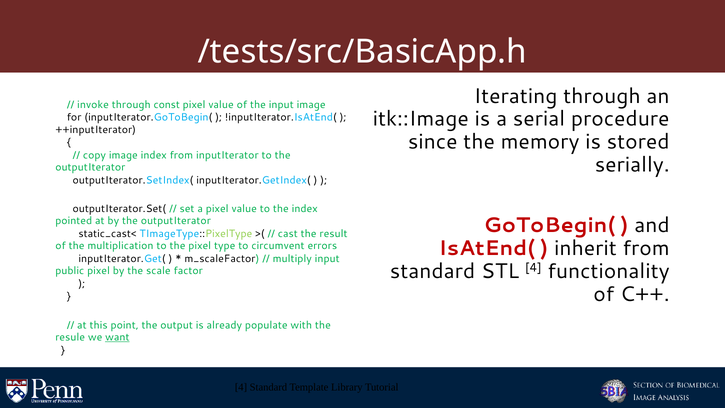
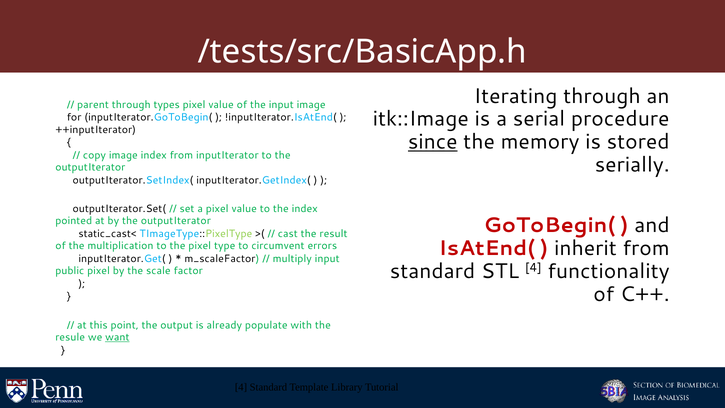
invoke: invoke -> parent
const: const -> types
since underline: none -> present
